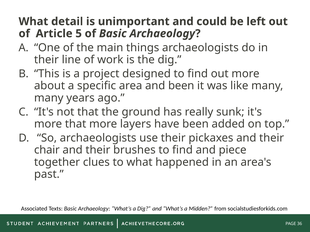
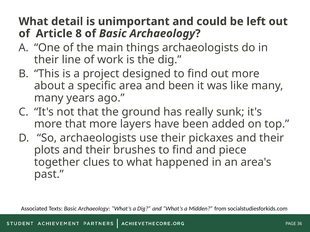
5: 5 -> 8
chair: chair -> plots
